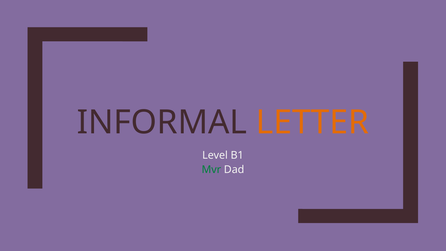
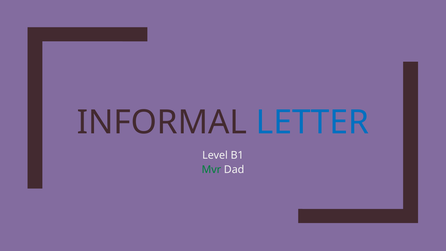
LETTER colour: orange -> blue
